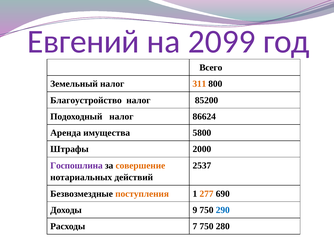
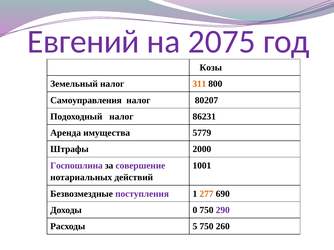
2099: 2099 -> 2075
Всего: Всего -> Козы
Благоустройство: Благоустройство -> Самоуправления
85200: 85200 -> 80207
86624: 86624 -> 86231
5800: 5800 -> 5779
совершение colour: orange -> purple
2537: 2537 -> 1001
поступления colour: orange -> purple
9: 9 -> 0
290 colour: blue -> purple
7: 7 -> 5
280: 280 -> 260
